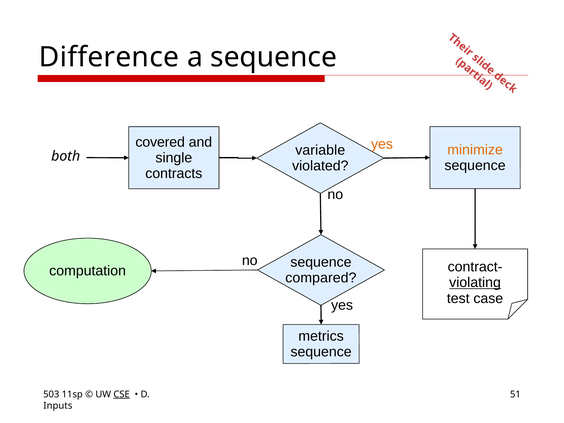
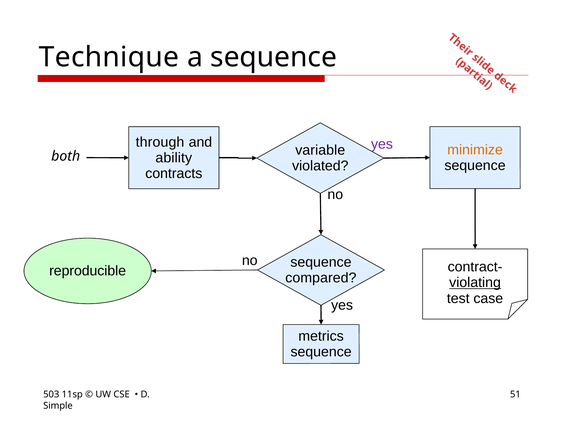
Difference: Difference -> Technique
covered: covered -> through
yes at (382, 144) colour: orange -> purple
single: single -> ability
computation: computation -> reproducible
CSE underline: present -> none
Inputs: Inputs -> Simple
